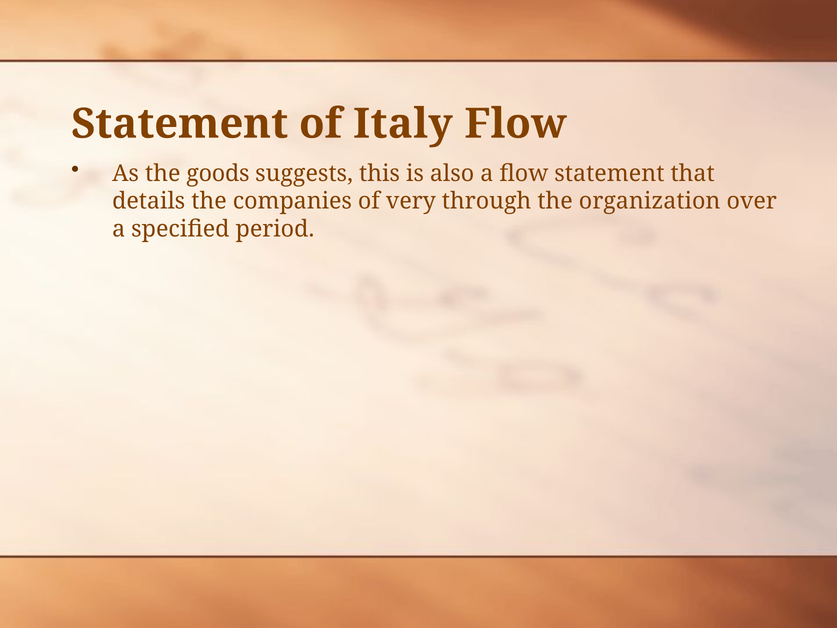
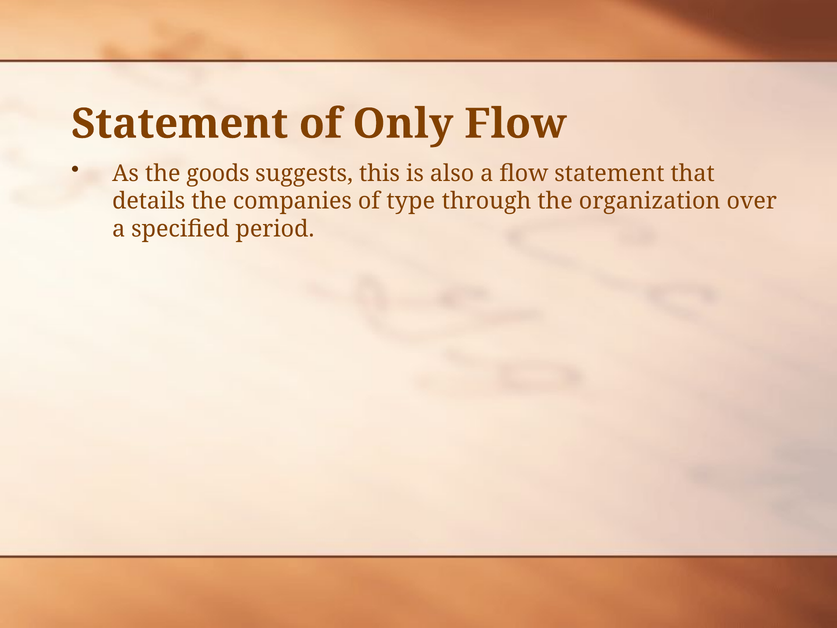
Italy: Italy -> Only
very: very -> type
